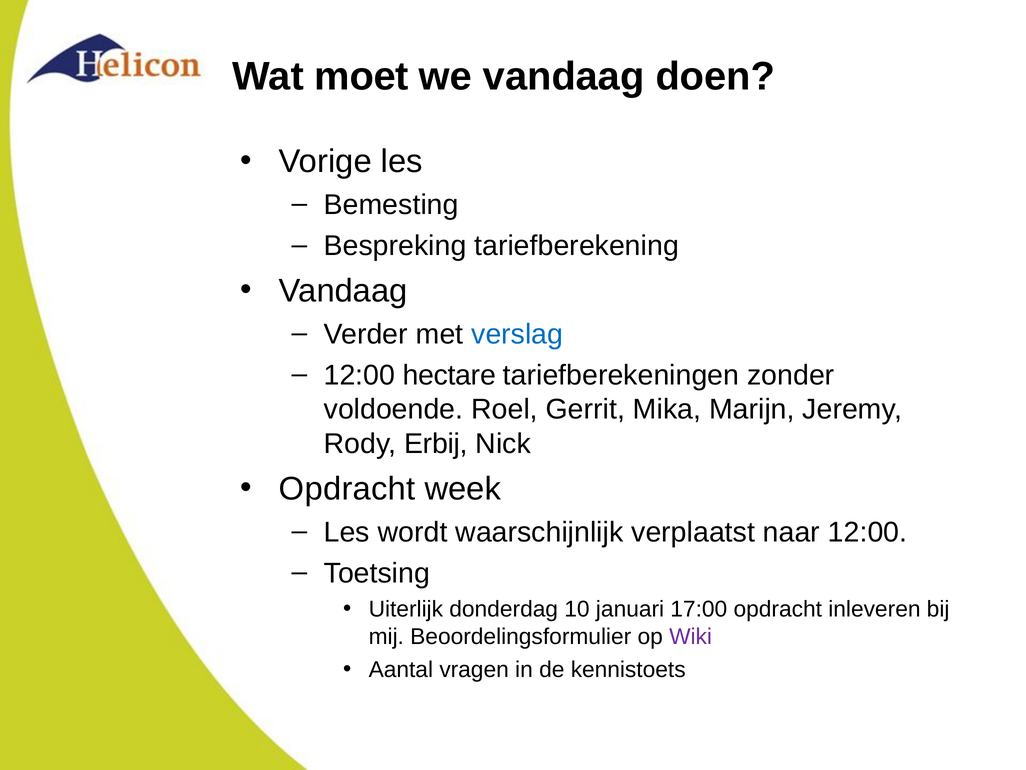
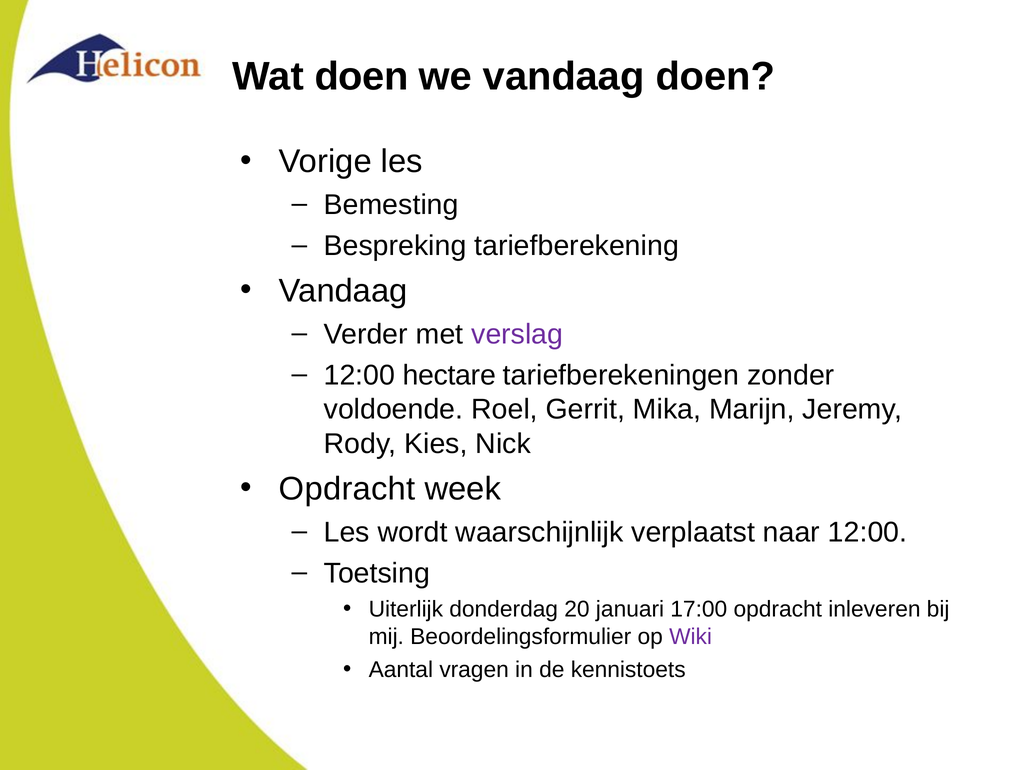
Wat moet: moet -> doen
verslag colour: blue -> purple
Erbij: Erbij -> Kies
10: 10 -> 20
